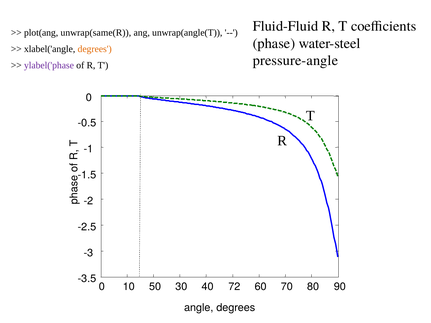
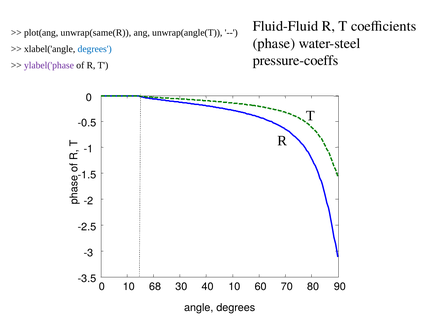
degrees at (95, 49) colour: orange -> blue
pressure-angle: pressure-angle -> pressure-coeffs
50: 50 -> 68
40 72: 72 -> 10
